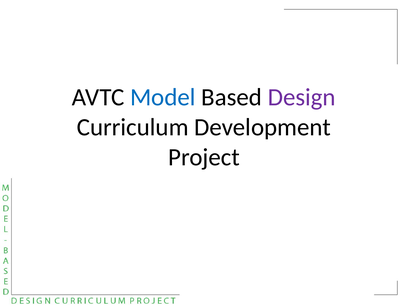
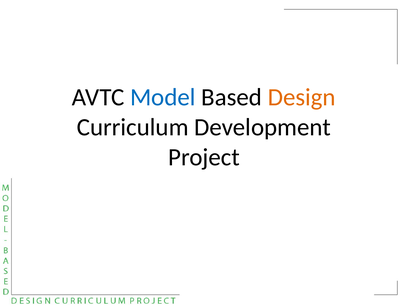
Design colour: purple -> orange
